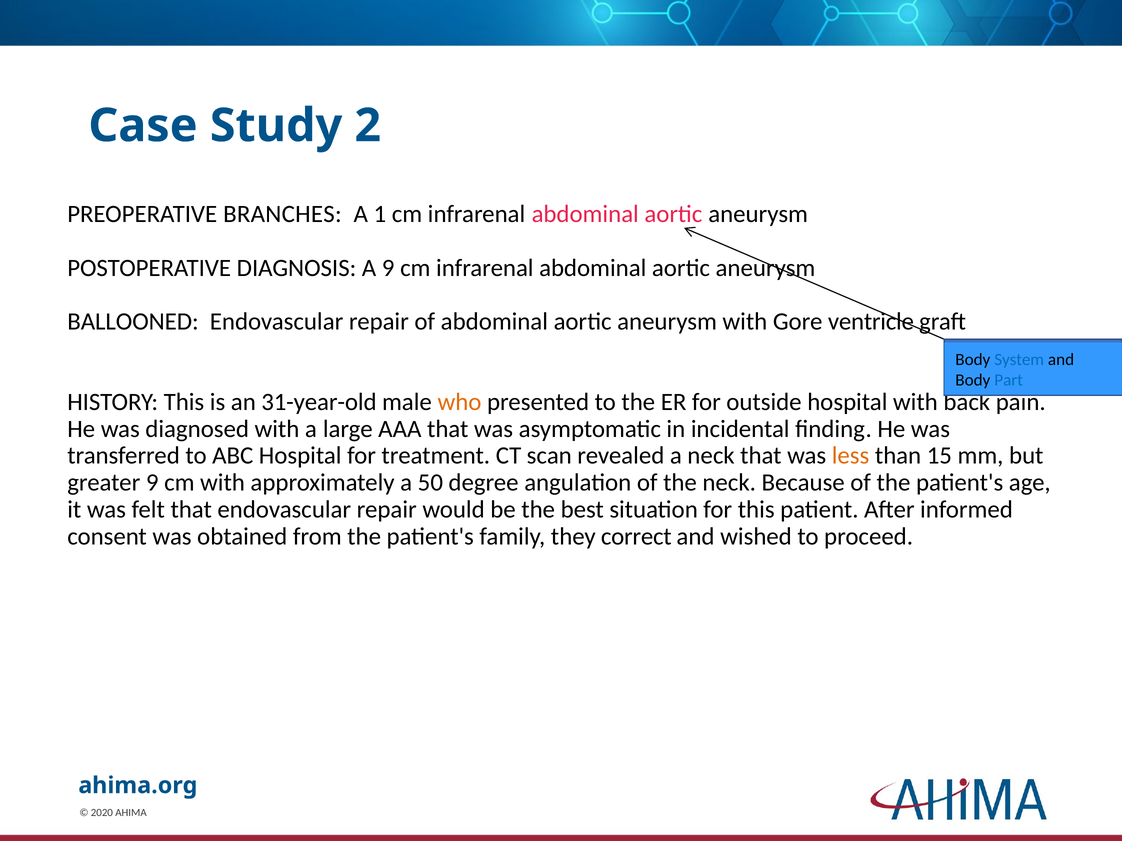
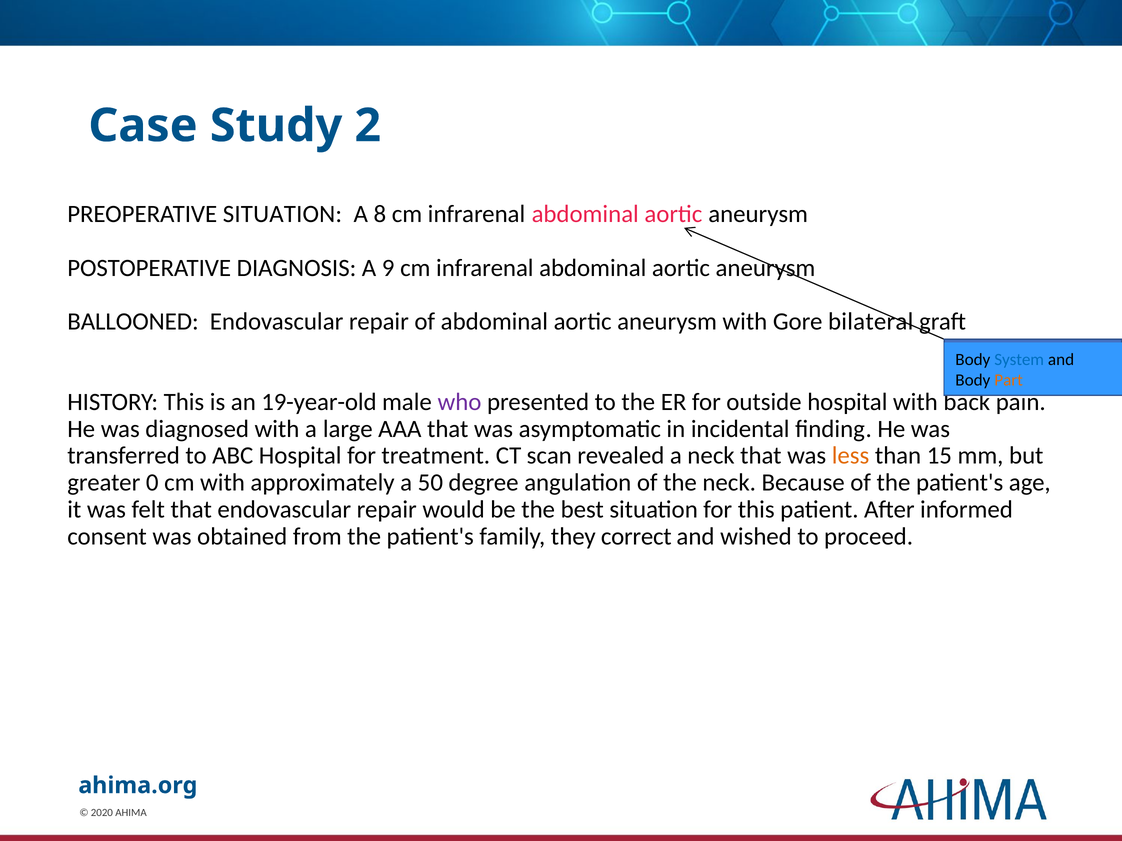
PREOPERATIVE BRANCHES: BRANCHES -> SITUATION
1: 1 -> 8
ventricle: ventricle -> bilateral
Part colour: blue -> orange
31-year-old: 31-year-old -> 19-year-old
who colour: orange -> purple
greater 9: 9 -> 0
